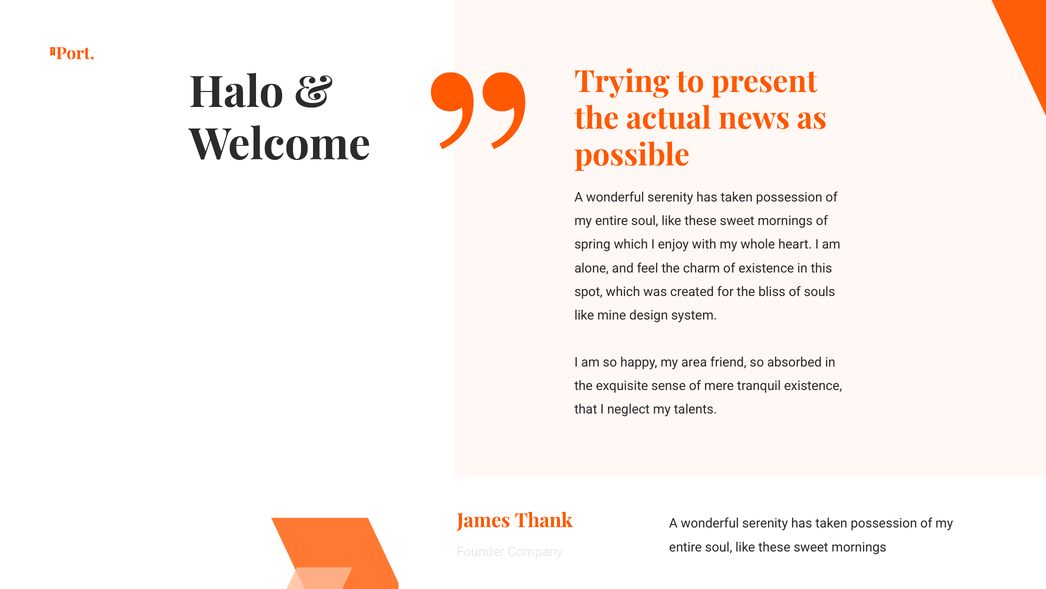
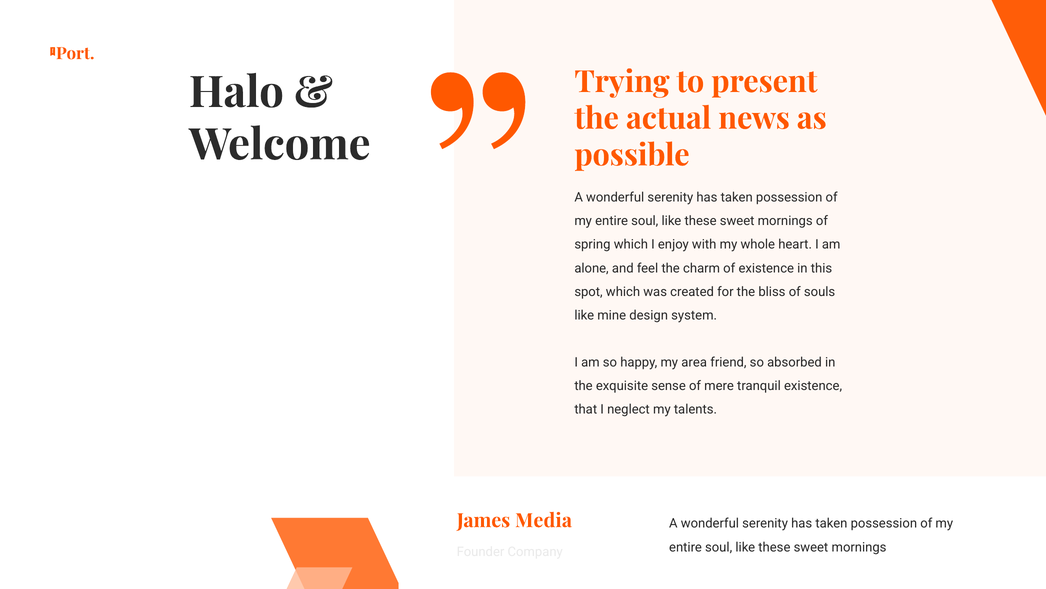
Thank: Thank -> Media
